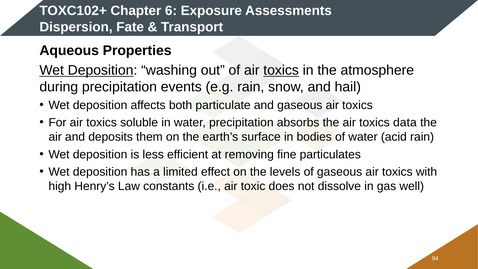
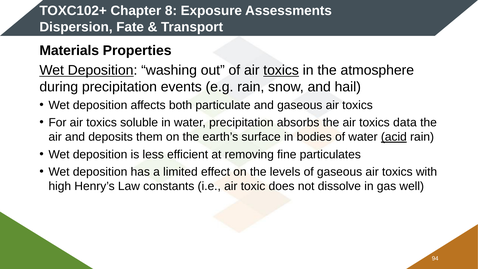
6: 6 -> 8
Aqueous: Aqueous -> Materials
acid underline: none -> present
